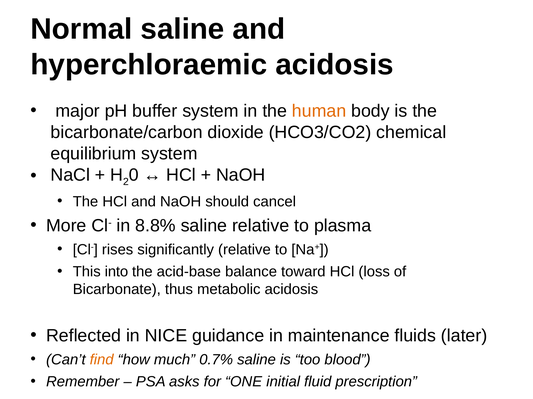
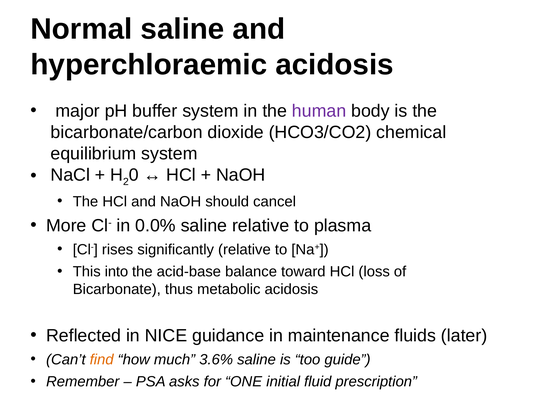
human colour: orange -> purple
8.8%: 8.8% -> 0.0%
0.7%: 0.7% -> 3.6%
blood: blood -> guide
